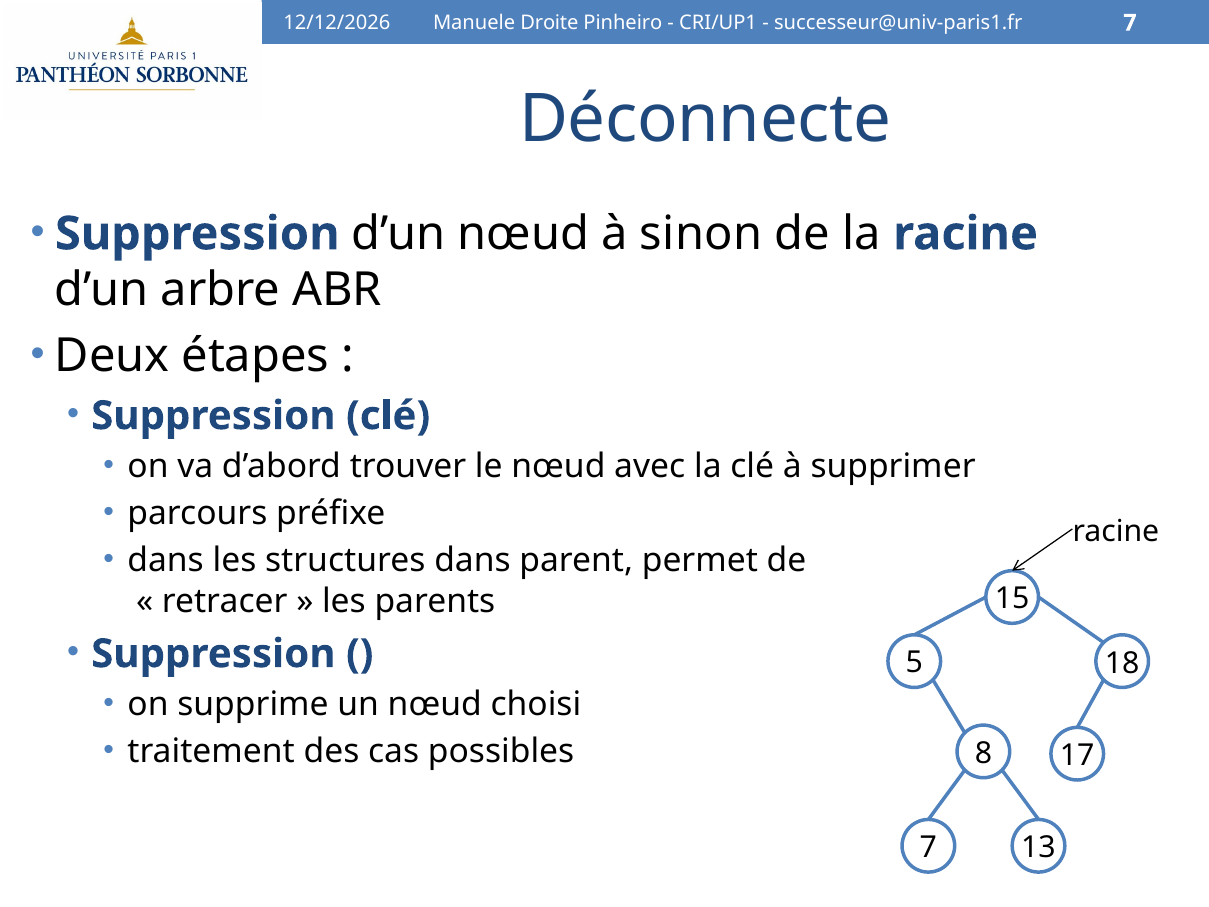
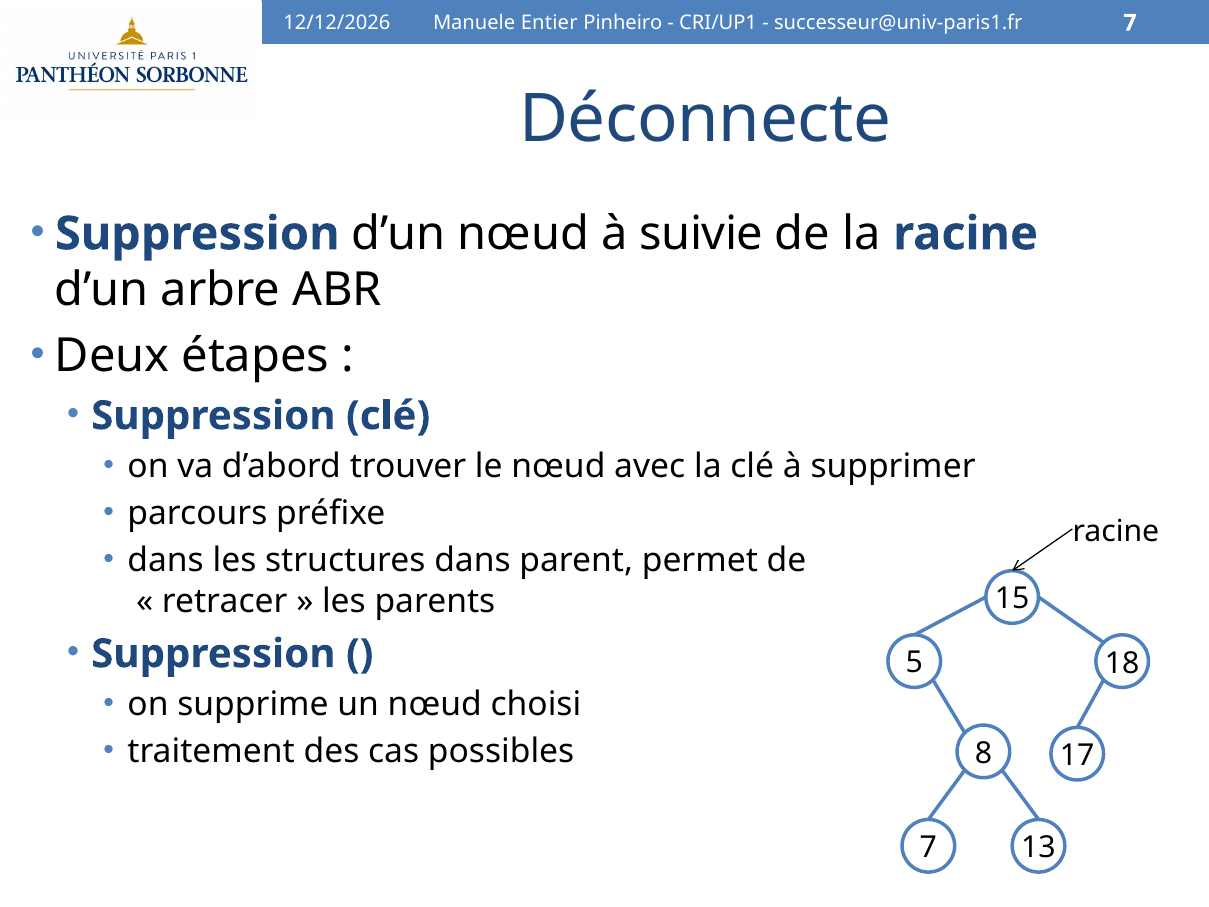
Droite: Droite -> Entier
sinon: sinon -> suivie
